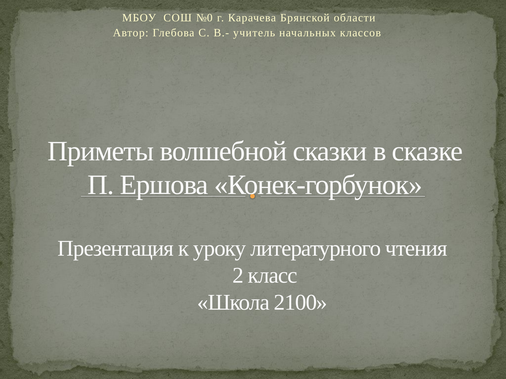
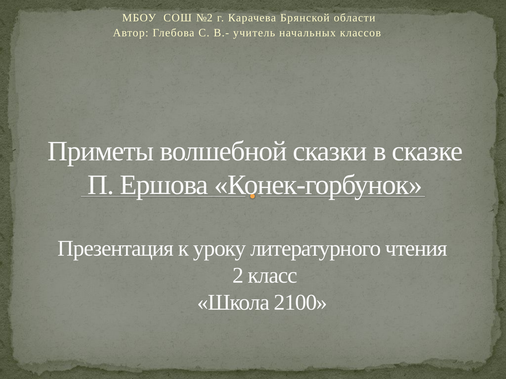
№0: №0 -> №2
